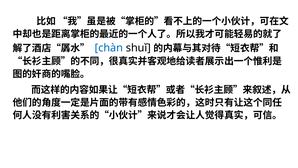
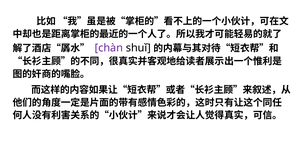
chàn colour: blue -> purple
